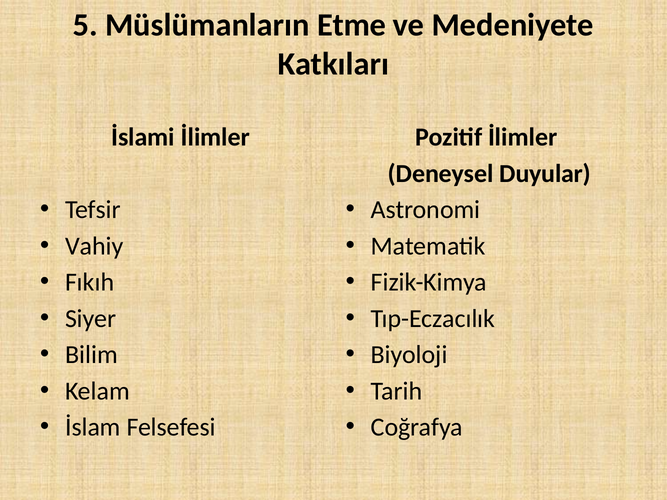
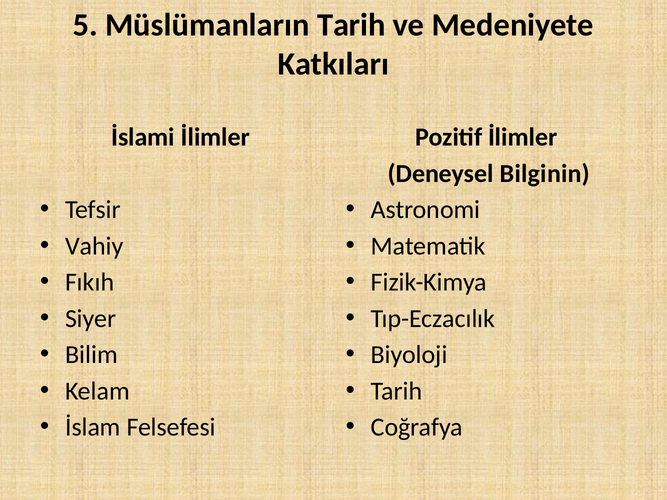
Müslümanların Etme: Etme -> Tarih
Duyular: Duyular -> Bilginin
